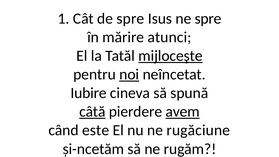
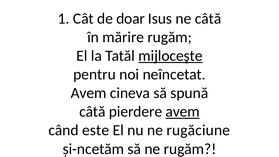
de spre: spre -> doar
ne spre: spre -> câtă
mărire atunci: atunci -> rugăm
noi underline: present -> none
Iubire at (89, 93): Iubire -> Avem
câtă at (92, 112) underline: present -> none
